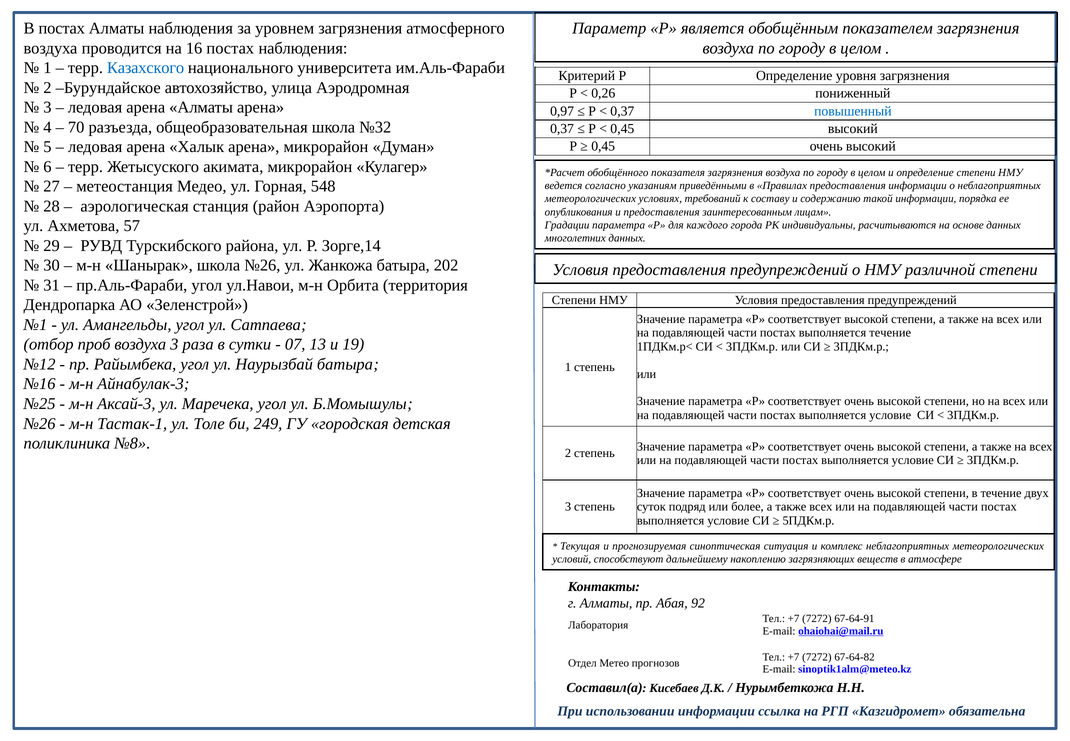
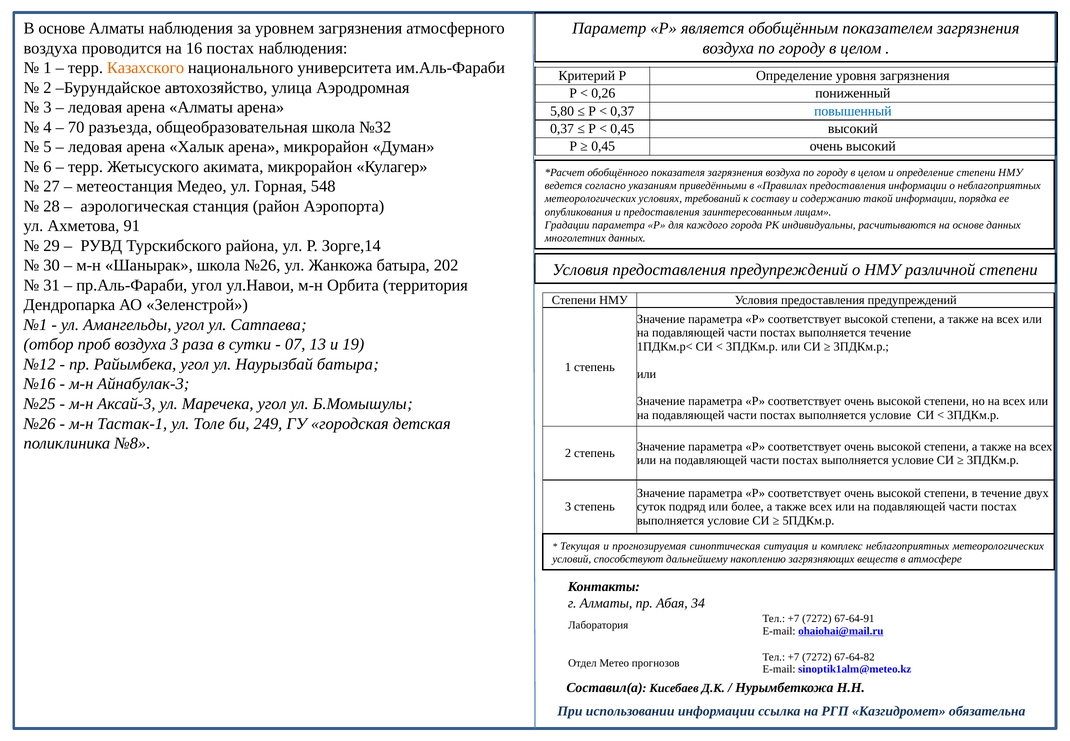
В постах: постах -> основе
Казахского colour: blue -> orange
0,97: 0,97 -> 5,80
57: 57 -> 91
92: 92 -> 34
